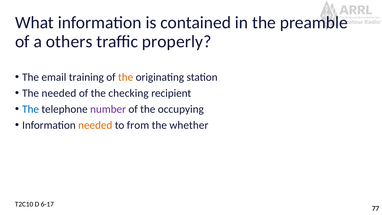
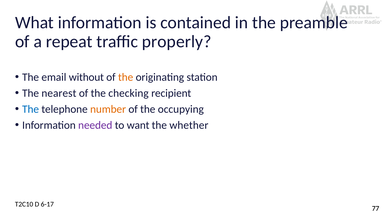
others: others -> repeat
training: training -> without
The needed: needed -> nearest
number colour: purple -> orange
needed at (95, 125) colour: orange -> purple
from: from -> want
